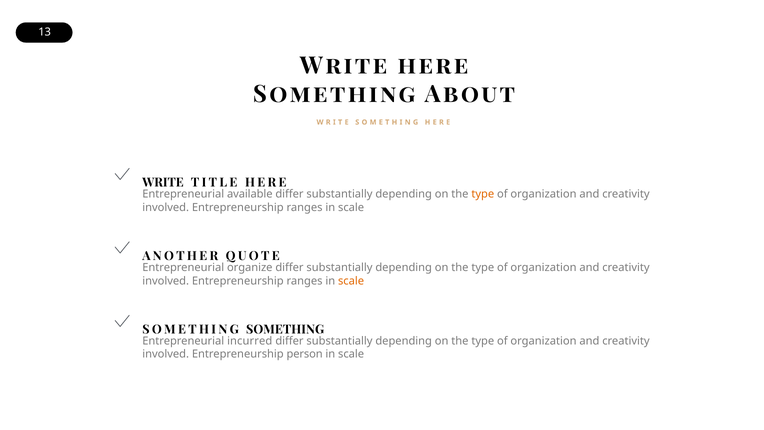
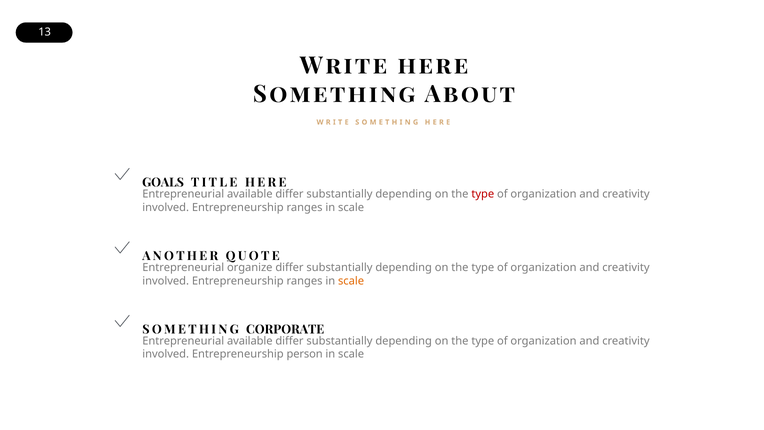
WRITE at (163, 183): WRITE -> GOALS
type at (483, 194) colour: orange -> red
SOMETHING SOMETHING: SOMETHING -> CORPORATE
incurred at (250, 341): incurred -> available
